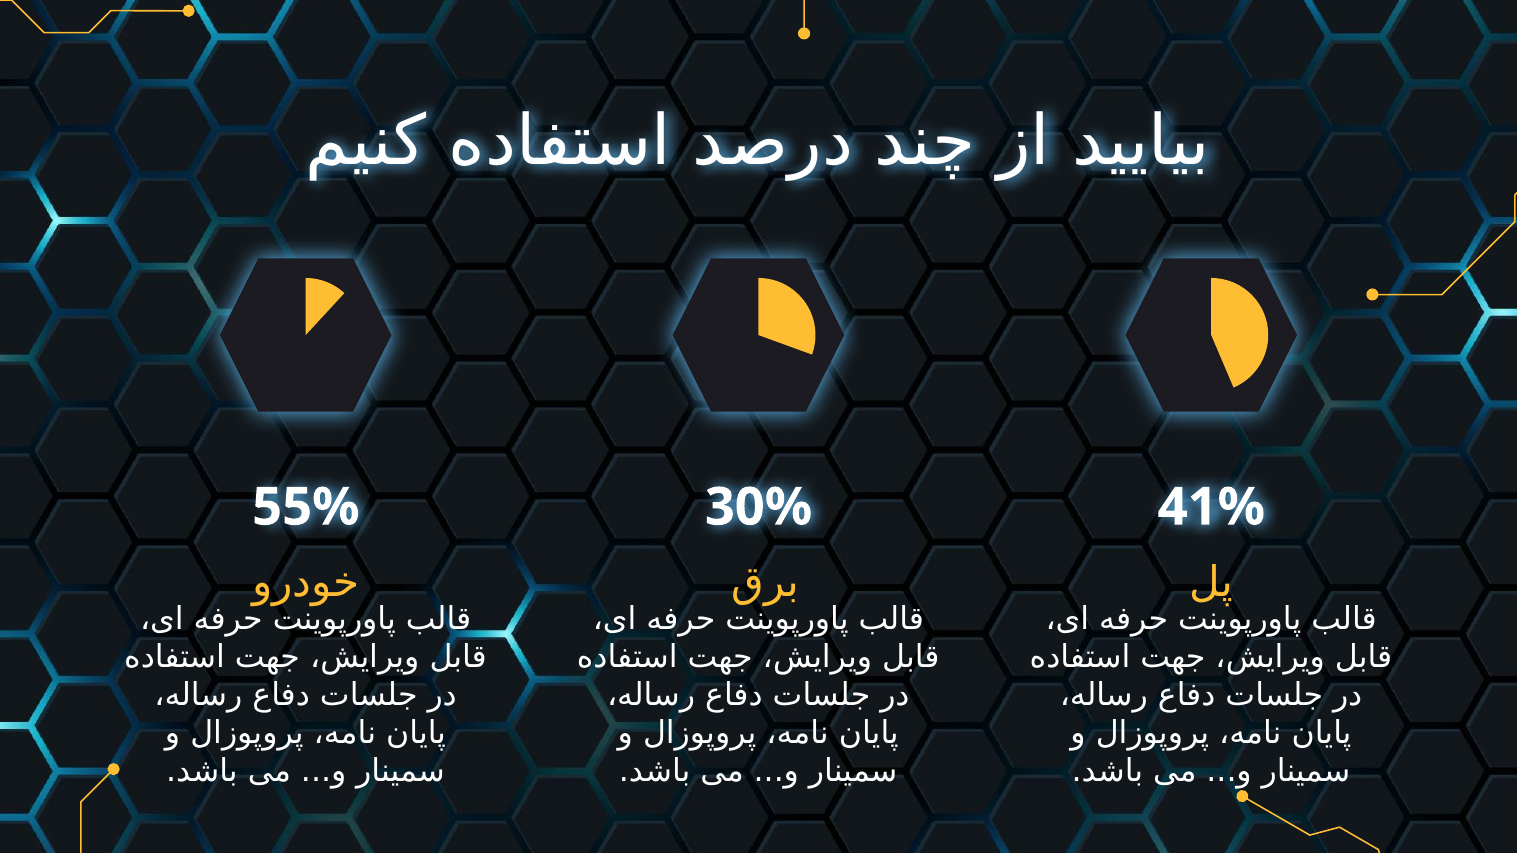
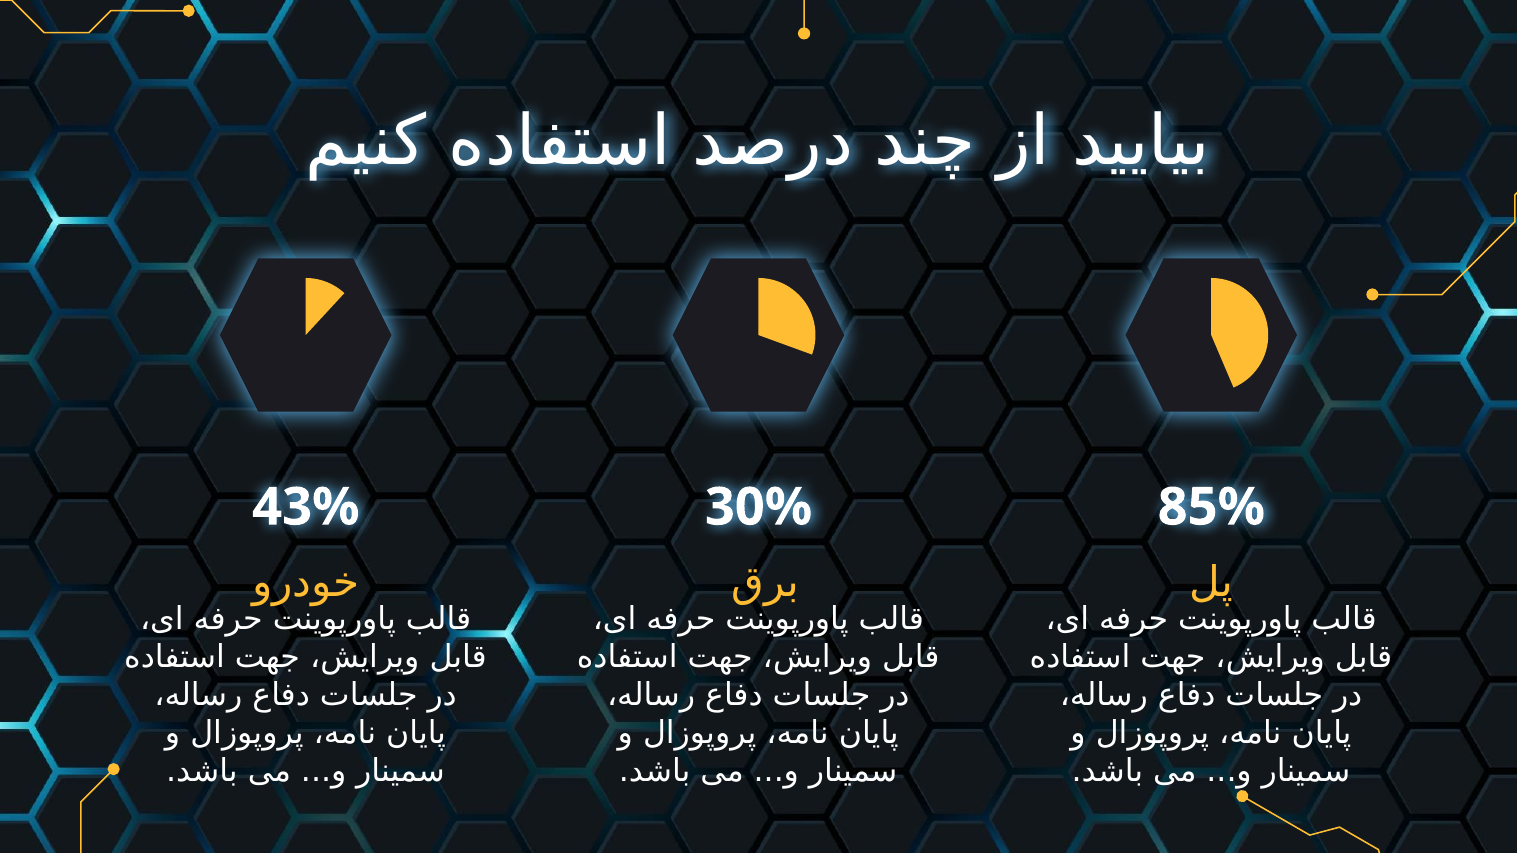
55%: 55% -> 43%
41%: 41% -> 85%
